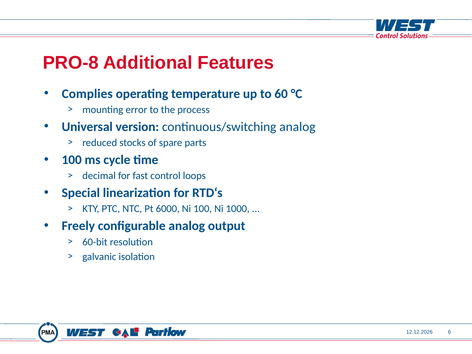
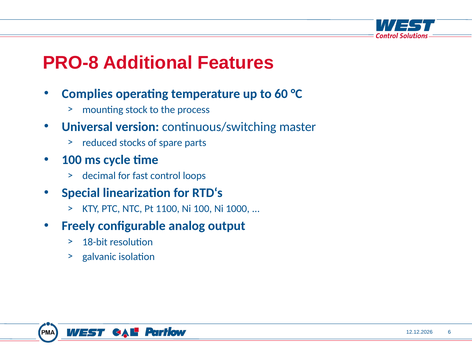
error: error -> stock
continuous/switching analog: analog -> master
6000: 6000 -> 1100
60-bit: 60-bit -> 18-bit
